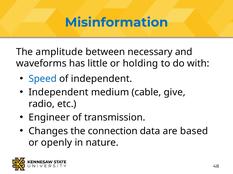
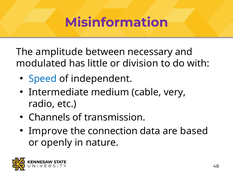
Misinformation colour: blue -> purple
waveforms: waveforms -> modulated
holding: holding -> division
Independent at (58, 93): Independent -> Intermediate
give: give -> very
Engineer: Engineer -> Channels
Changes: Changes -> Improve
